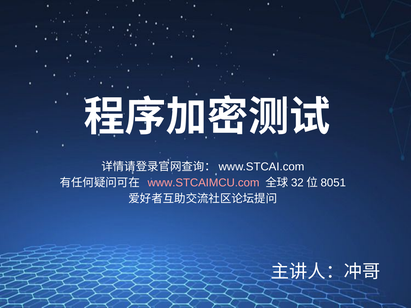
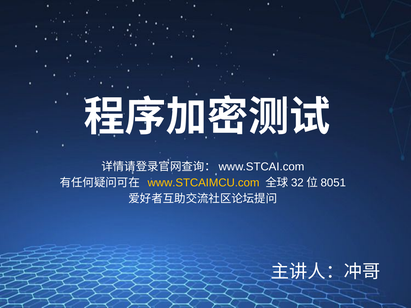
www.STCAIMCU.com colour: pink -> yellow
